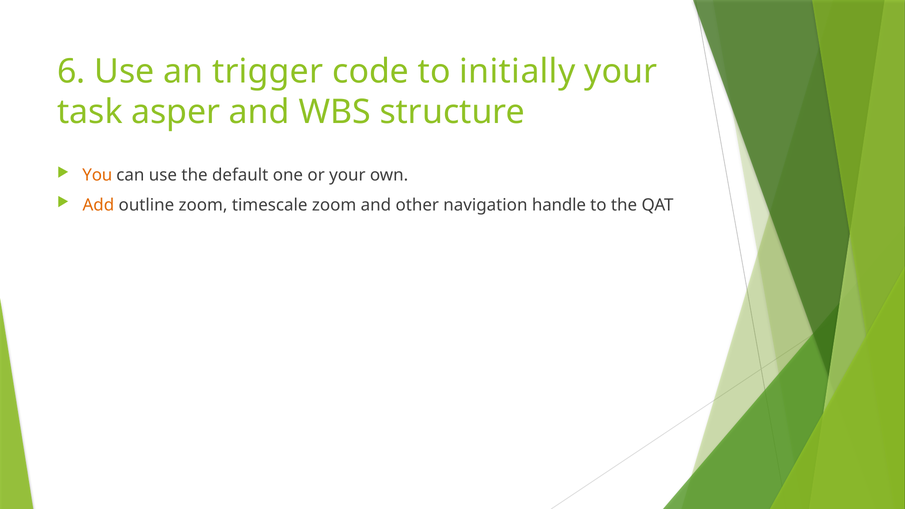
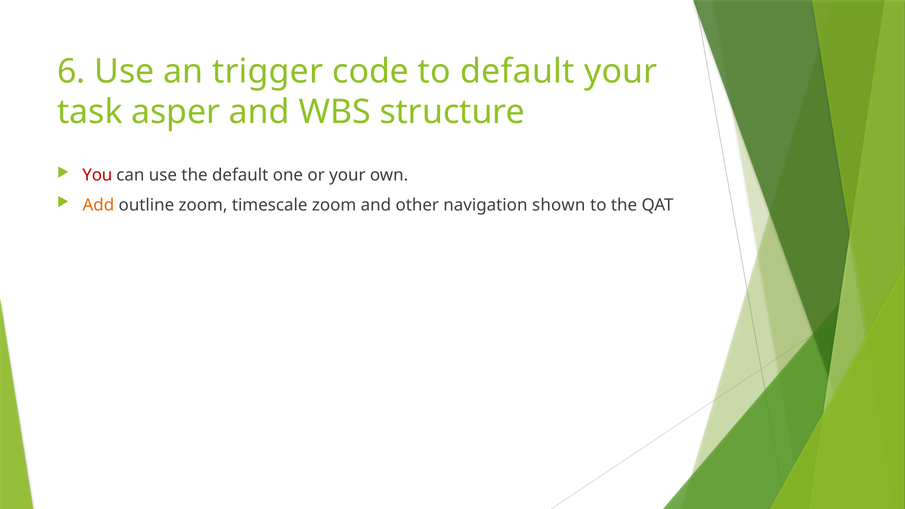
to initially: initially -> default
You colour: orange -> red
handle: handle -> shown
